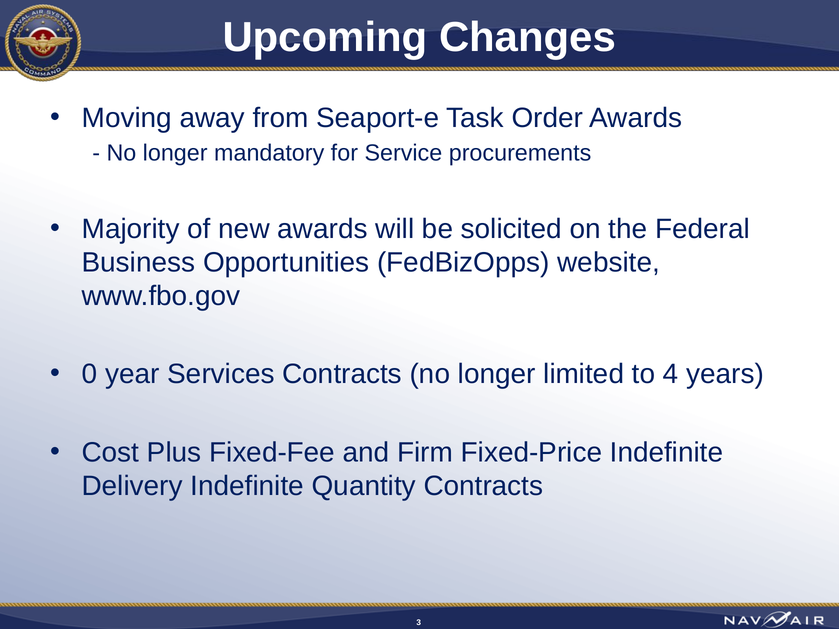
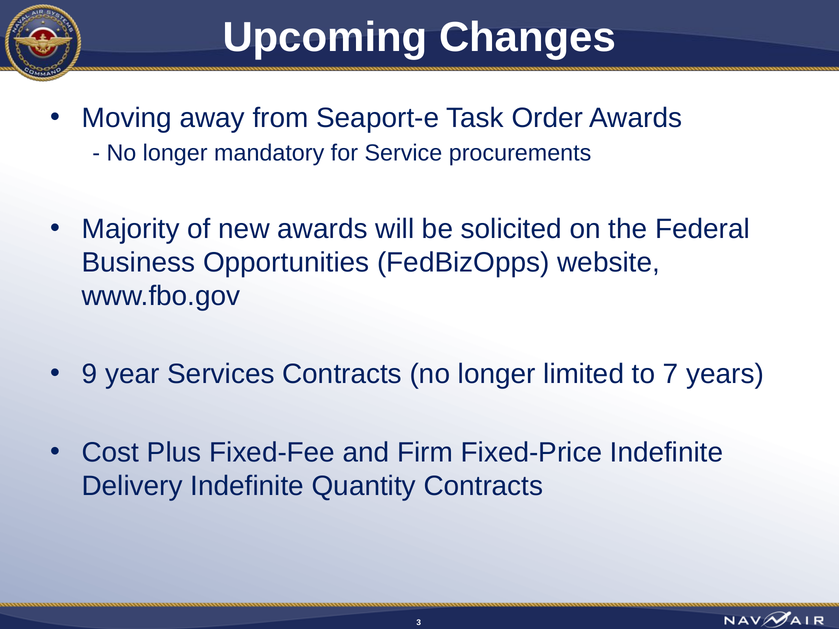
0: 0 -> 9
4: 4 -> 7
